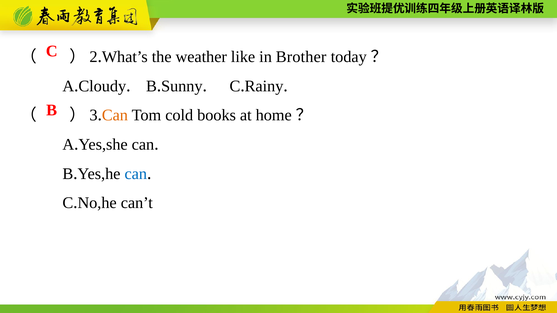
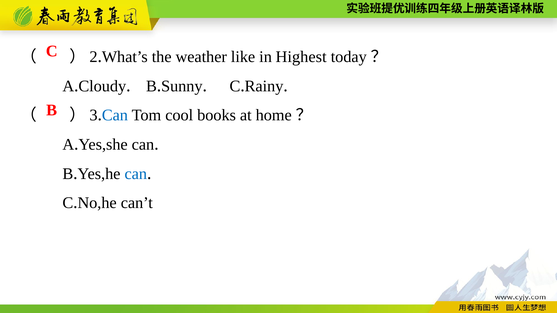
Brother: Brother -> Highest
Can at (115, 115) colour: orange -> blue
cold: cold -> cool
